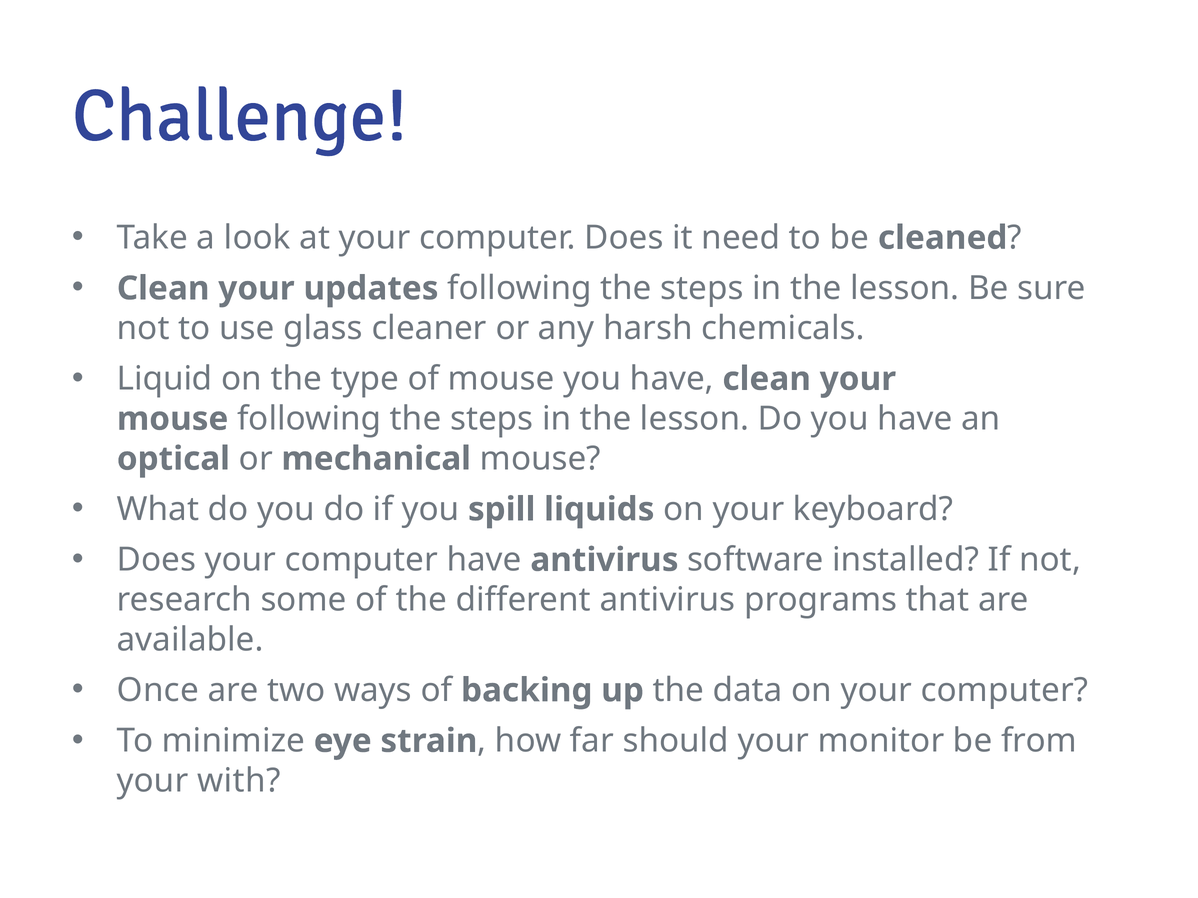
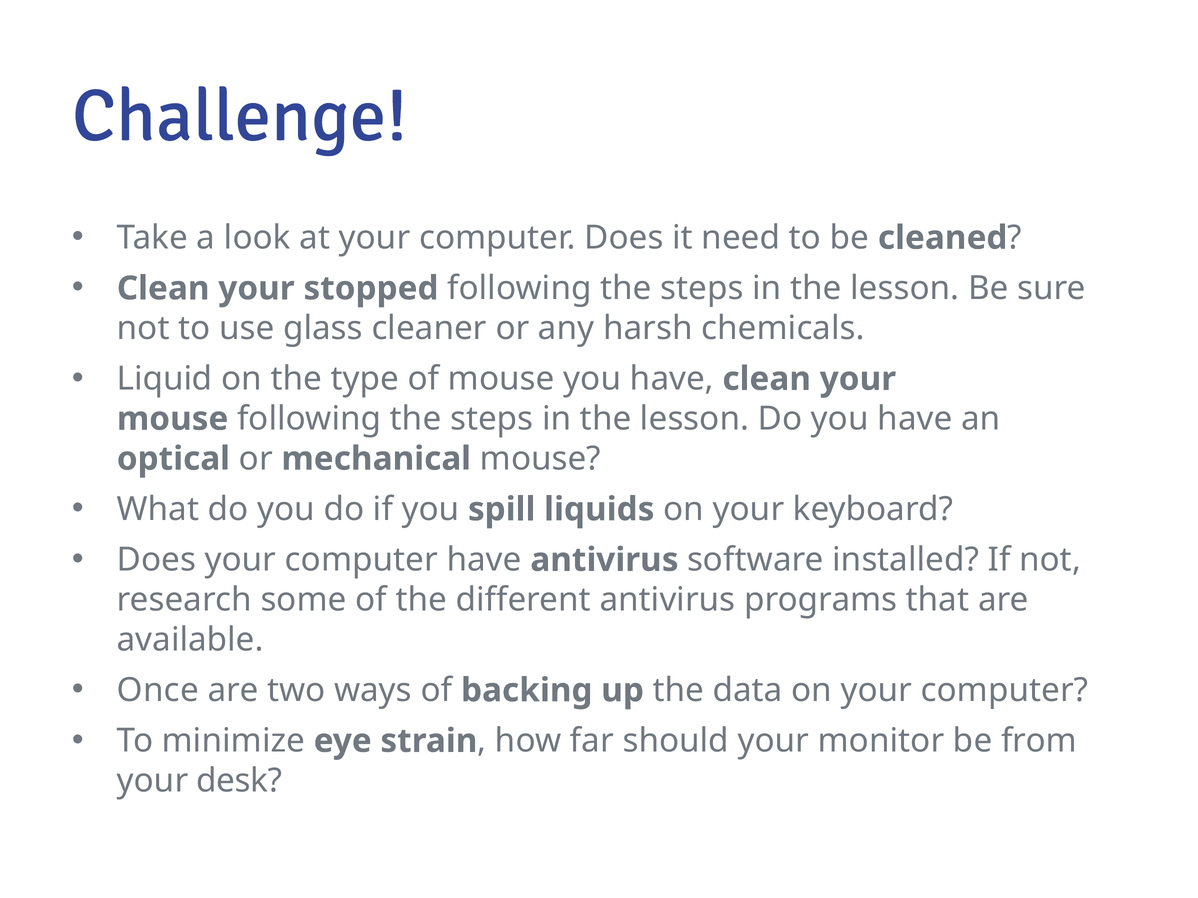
updates: updates -> stopped
with: with -> desk
